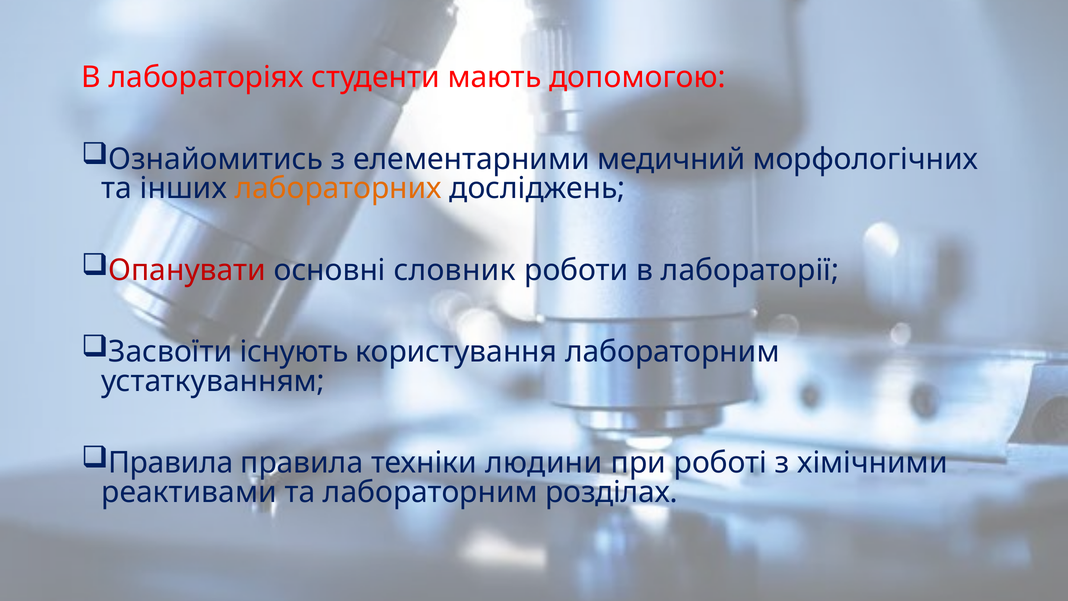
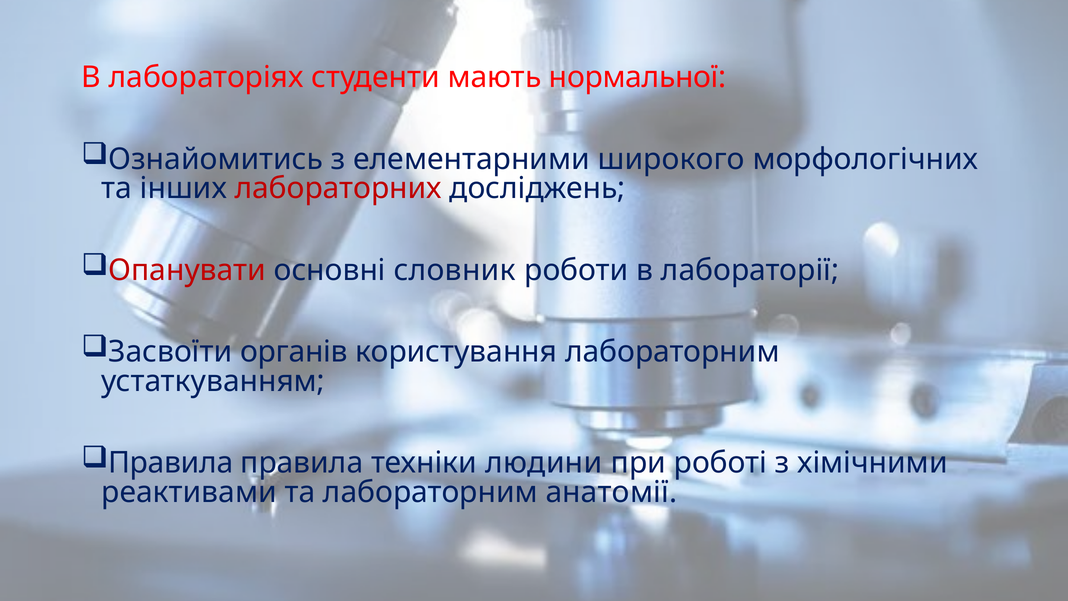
допомогою: допомогою -> нормальної
медичний: медичний -> широкого
лабораторних colour: orange -> red
існують: існують -> органів
розділах: розділах -> анатомії
